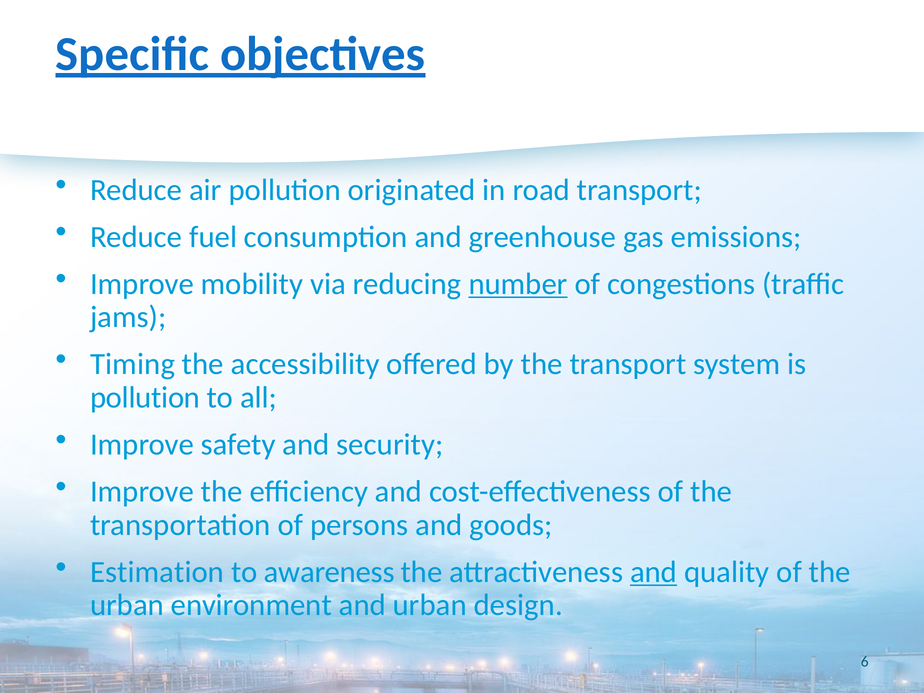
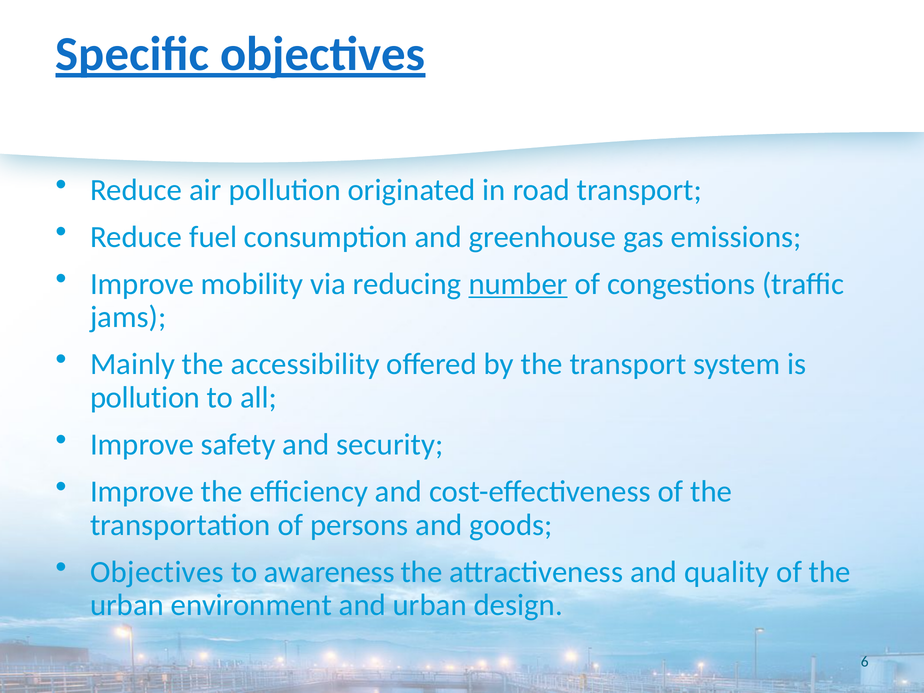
Timing: Timing -> Mainly
Estimation at (157, 572): Estimation -> Objectives
and at (654, 572) underline: present -> none
